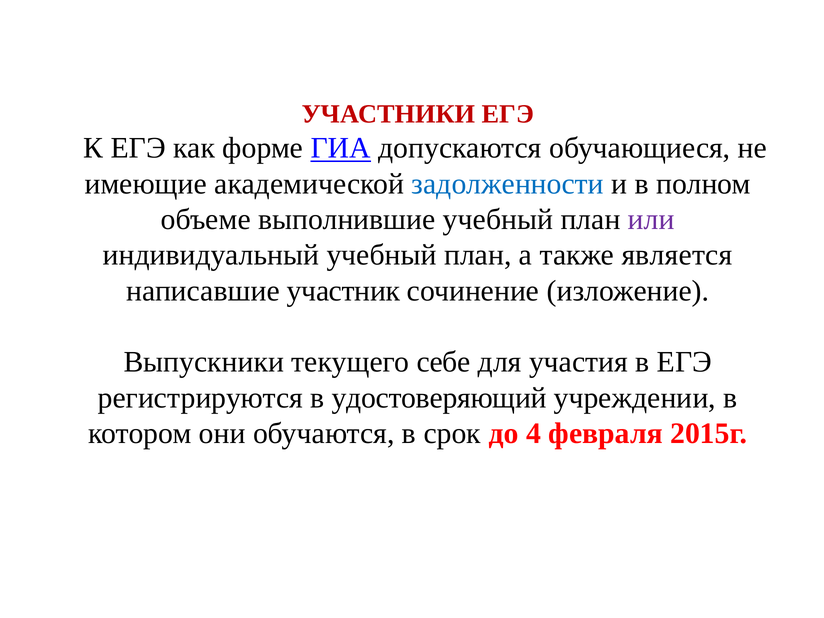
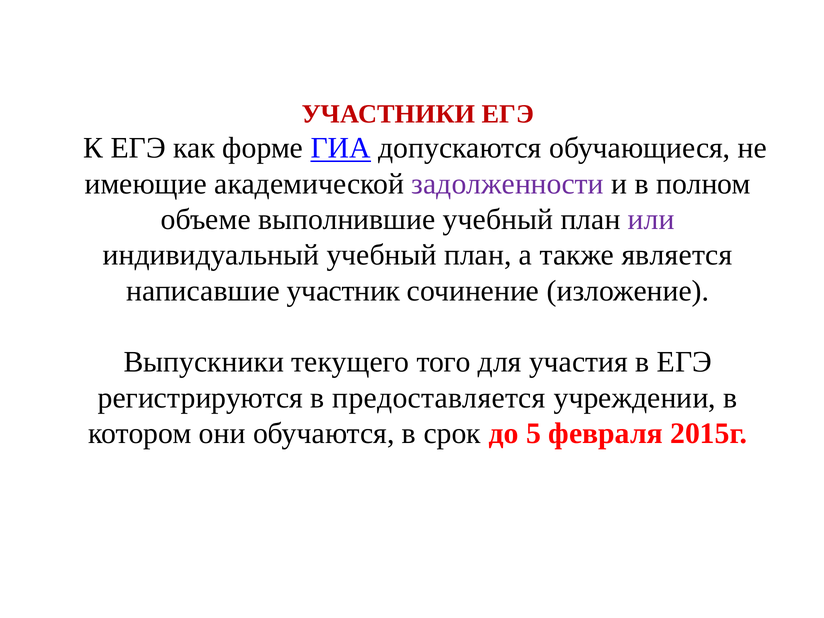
задолженности colour: blue -> purple
себе: себе -> того
удостоверяющий: удостоверяющий -> предоставляется
4: 4 -> 5
